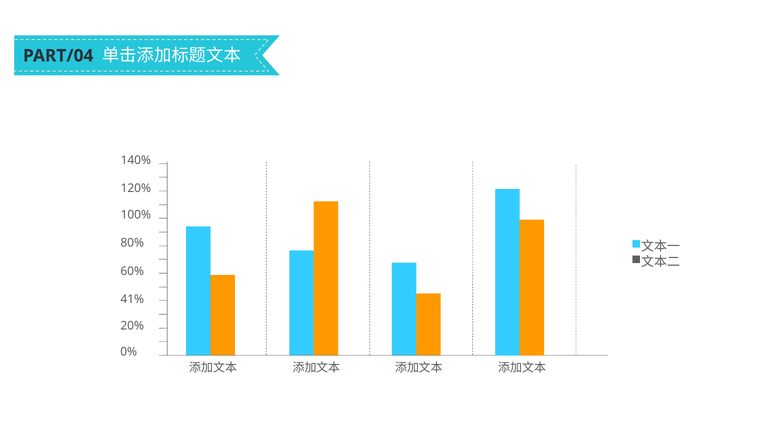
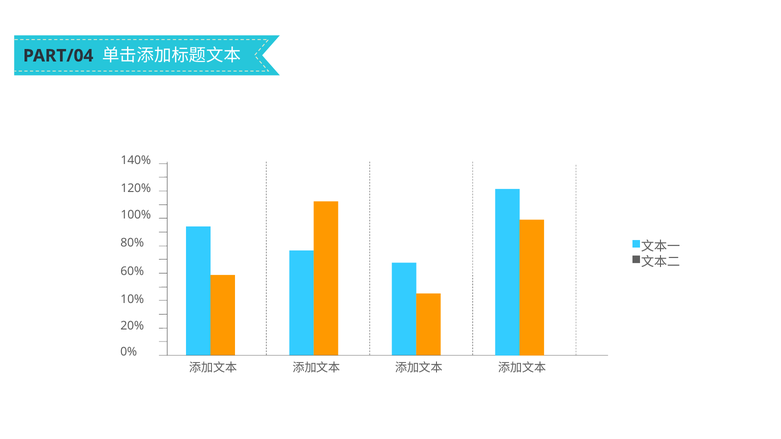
41%: 41% -> 10%
